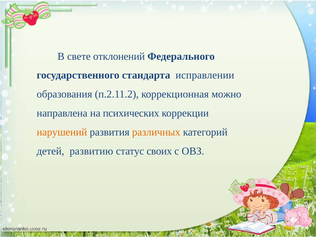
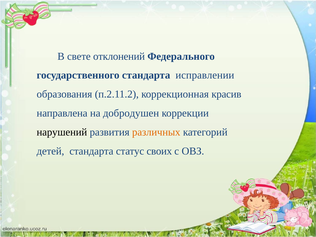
можно: можно -> красив
психических: психических -> добродушен
нарушений colour: orange -> black
детей развитию: развитию -> стандарта
